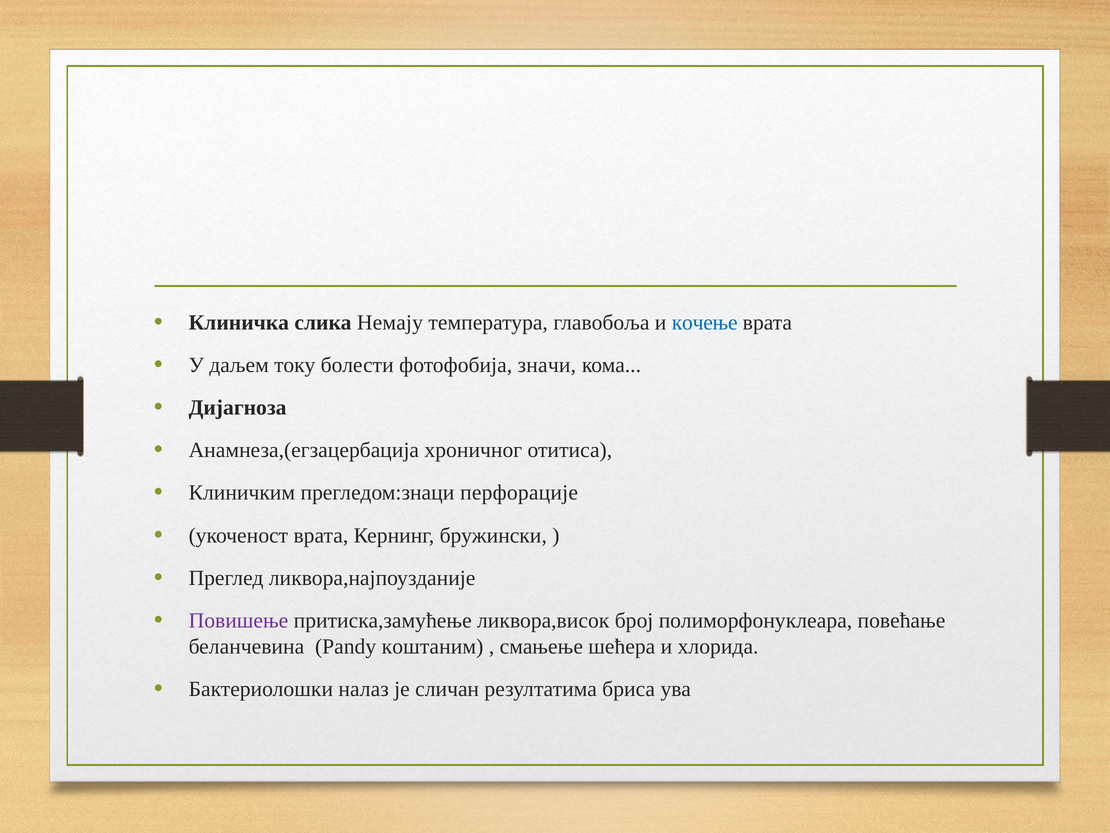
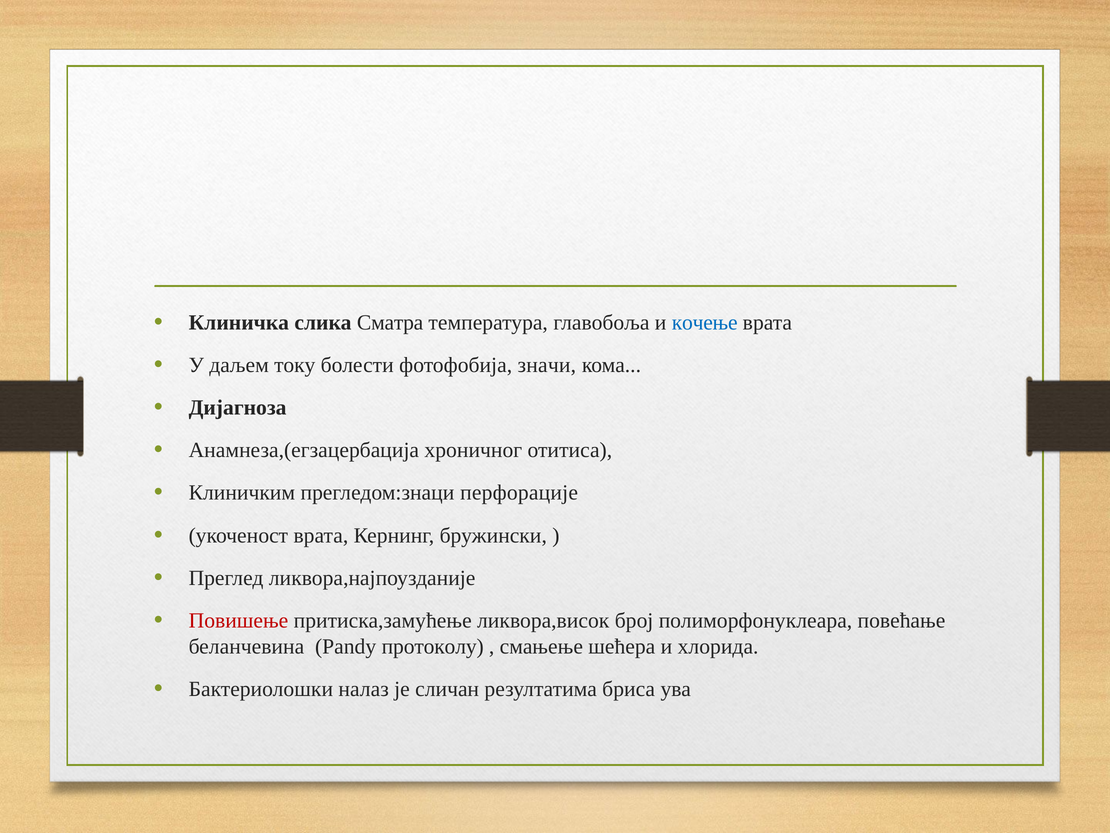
Немају: Немају -> Сматра
Повишење colour: purple -> red
коштаним: коштаним -> протоколу
